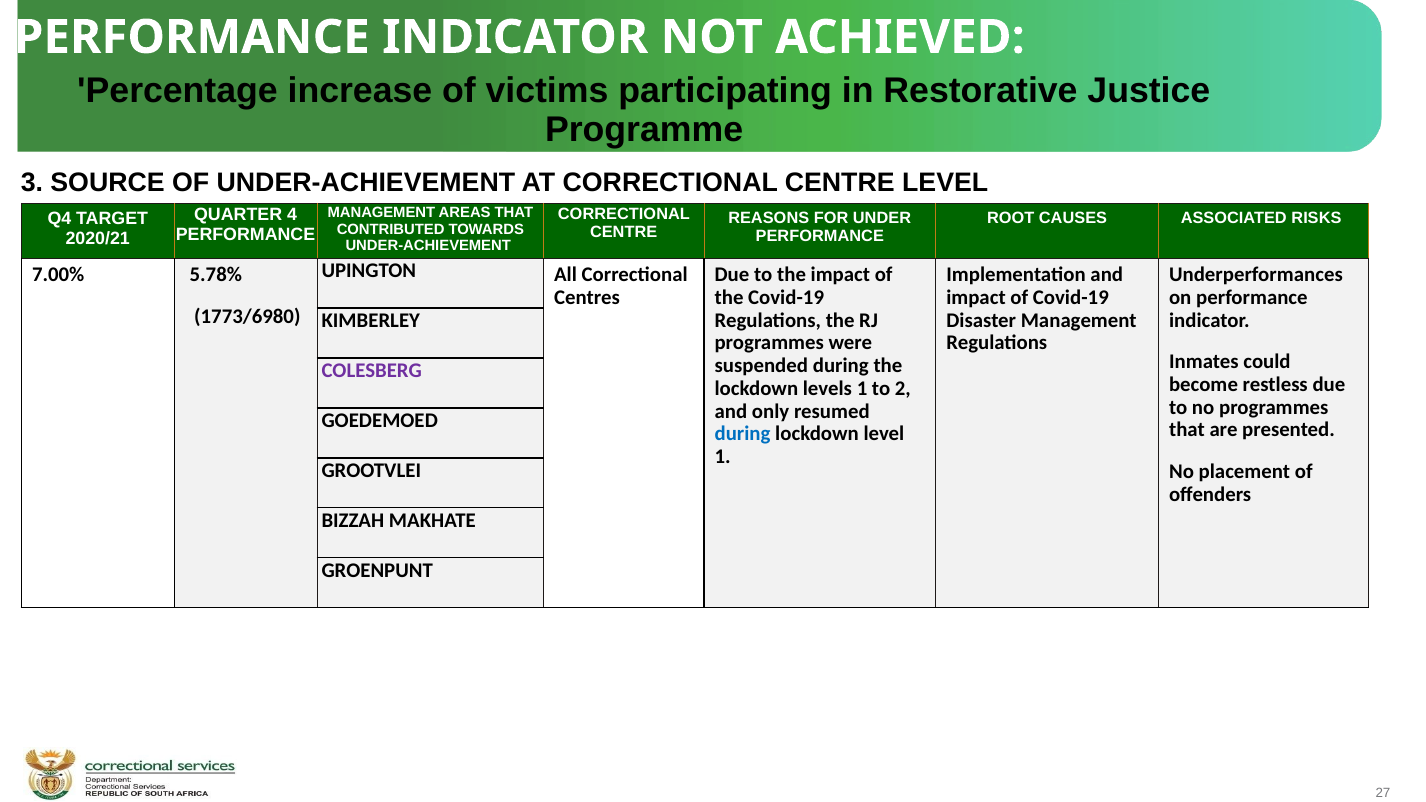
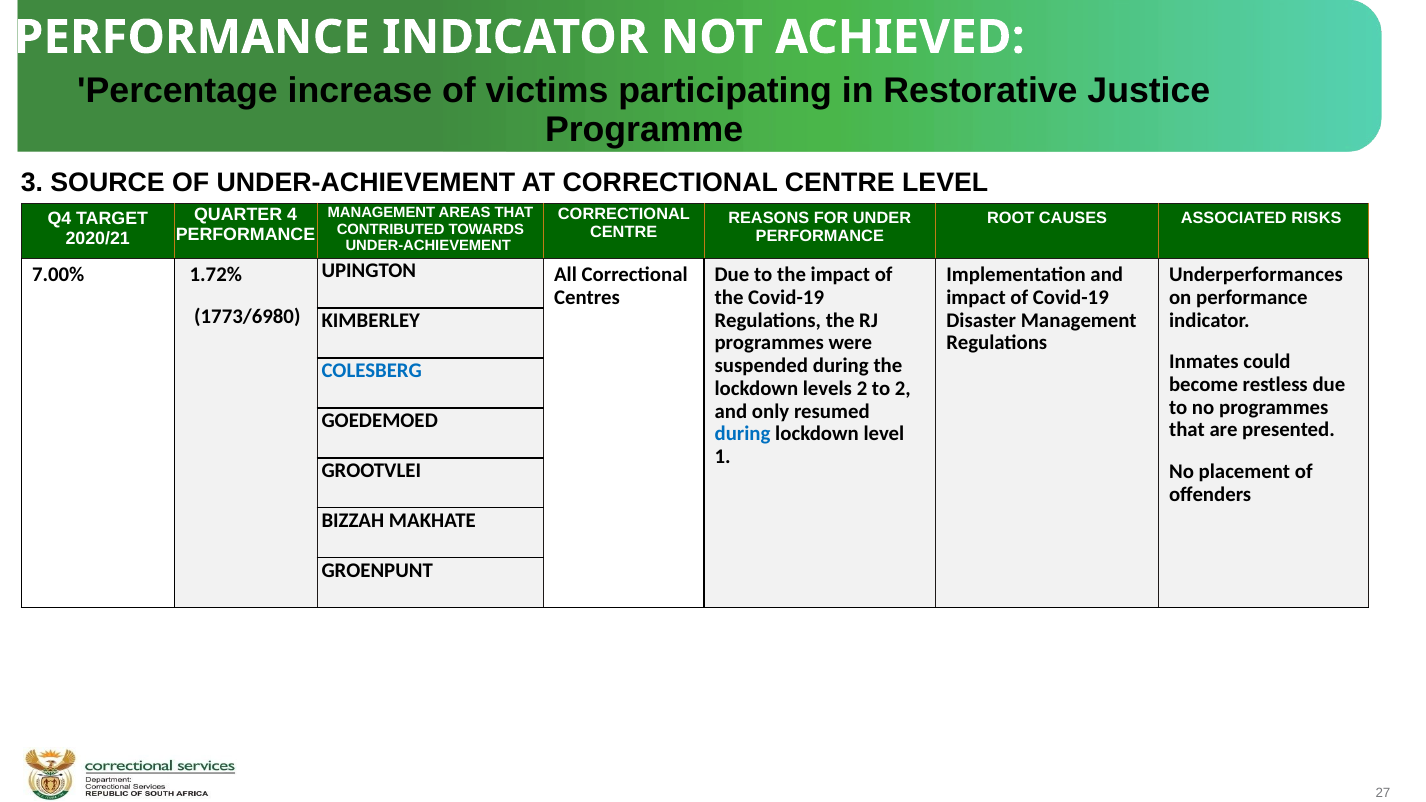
5.78%: 5.78% -> 1.72%
COLESBERG colour: purple -> blue
levels 1: 1 -> 2
